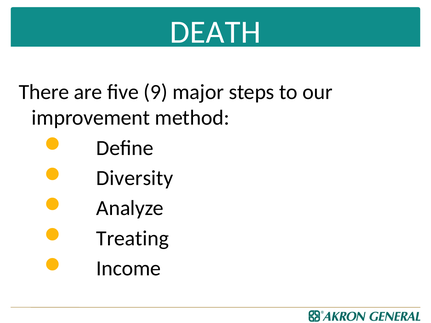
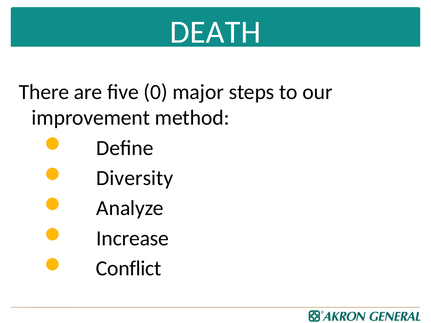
9: 9 -> 0
Treating: Treating -> Increase
Income: Income -> Conflict
